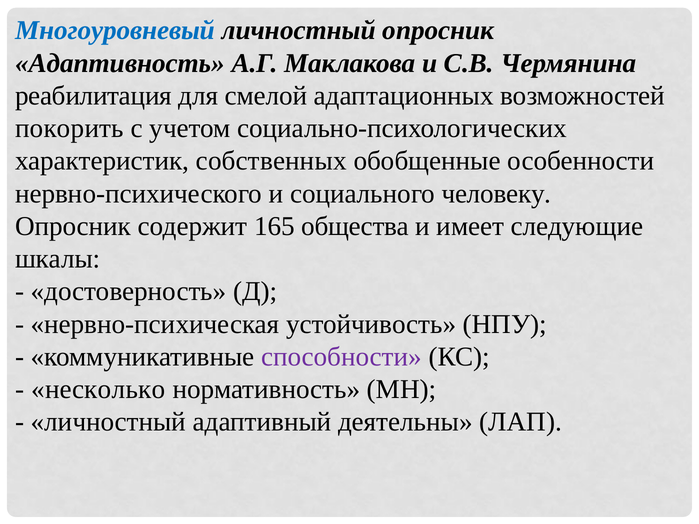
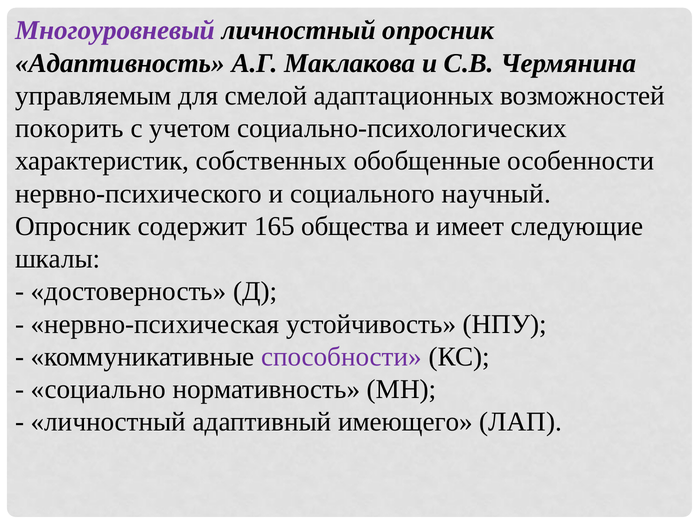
Многоуровневый colour: blue -> purple
реабилитация: реабилитация -> управляемым
человеку: человеку -> научный
несколько: несколько -> социально
деятельны: деятельны -> имеющего
